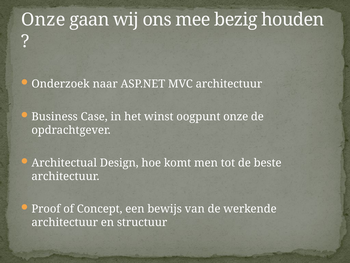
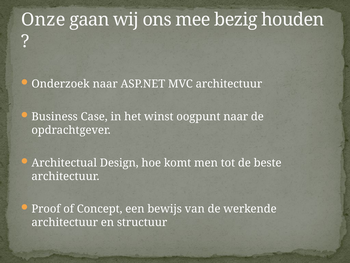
oogpunt onze: onze -> naar
